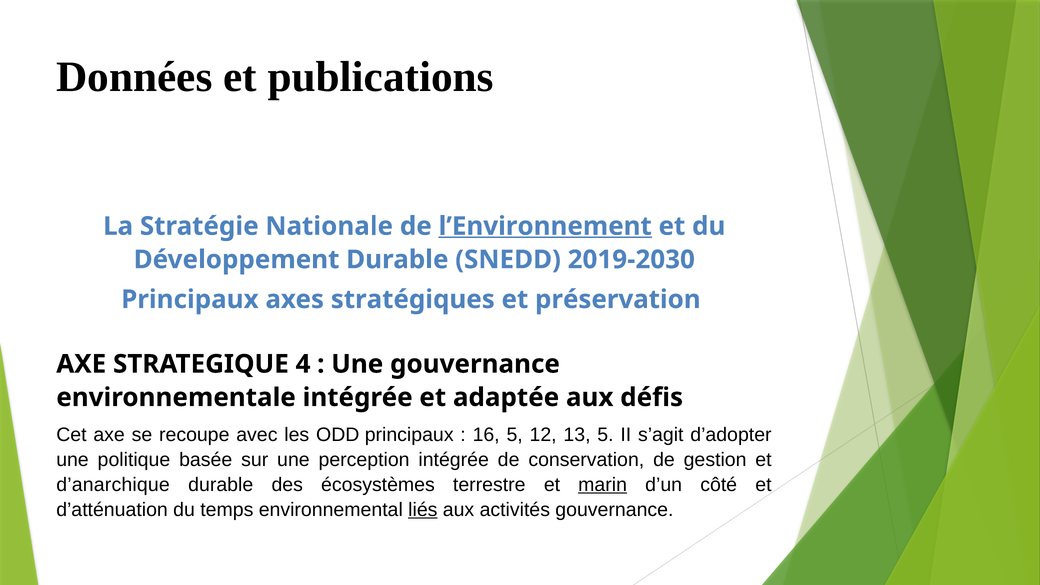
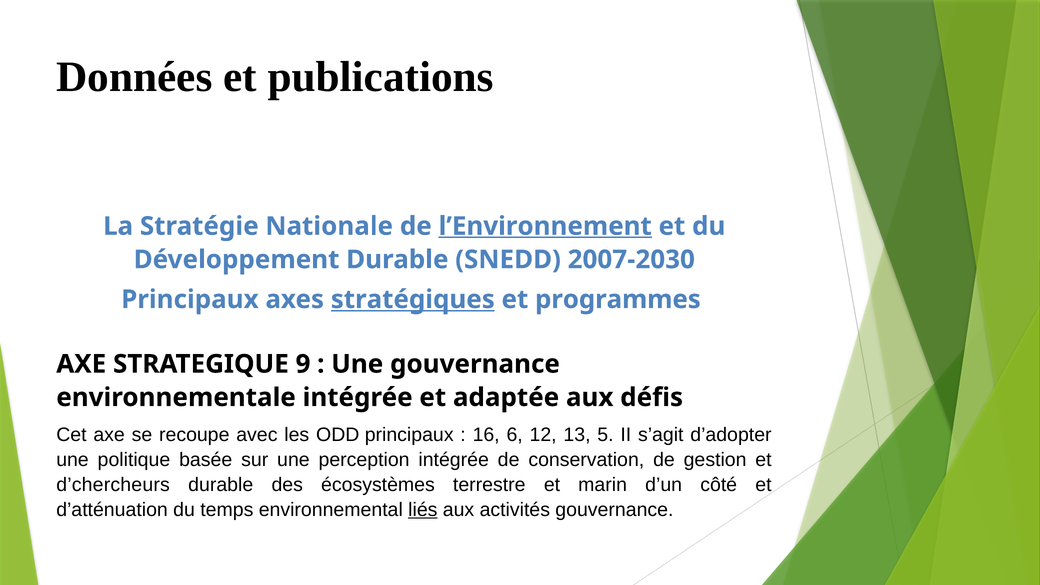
2019-2030: 2019-2030 -> 2007-2030
stratégiques underline: none -> present
préservation: préservation -> programmes
4: 4 -> 9
16 5: 5 -> 6
d’anarchique: d’anarchique -> d’chercheurs
marin underline: present -> none
